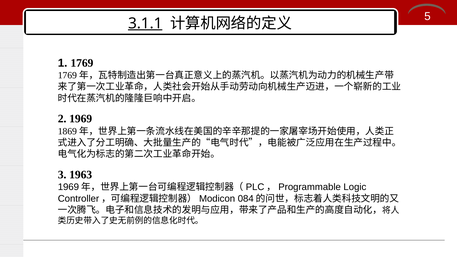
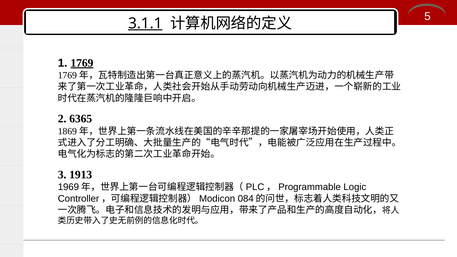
1769 underline: none -> present
1969: 1969 -> 6365
1963: 1963 -> 1913
